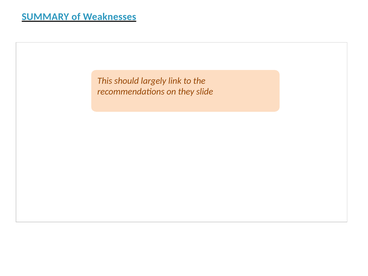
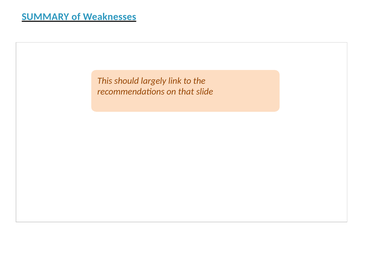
they: they -> that
